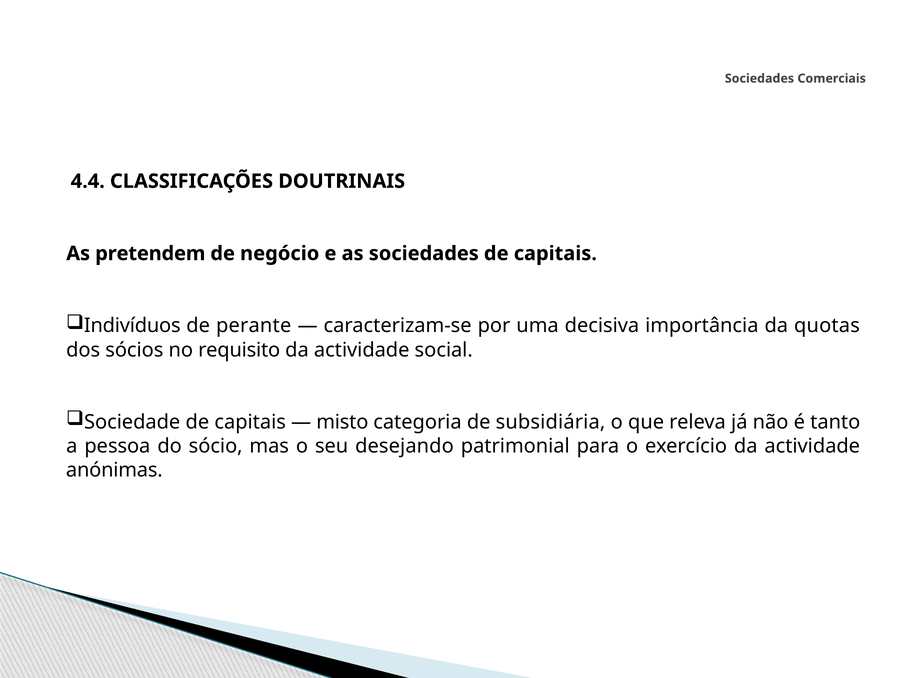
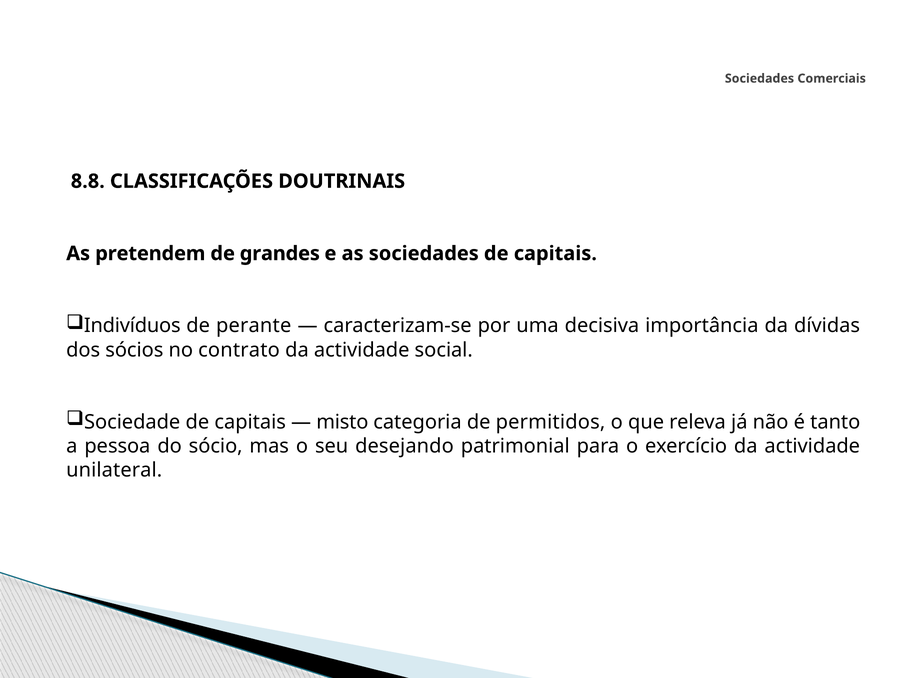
4.4: 4.4 -> 8.8
negócio: negócio -> grandes
quotas: quotas -> dívidas
requisito: requisito -> contrato
subsidiária: subsidiária -> permitidos
anónimas: anónimas -> unilateral
